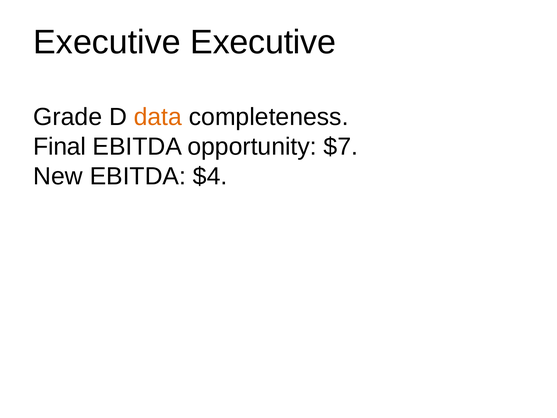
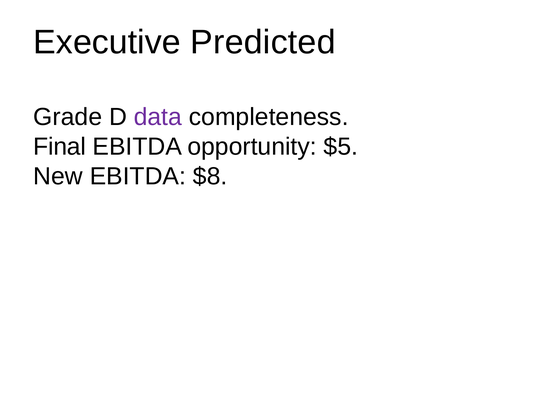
Executive Executive: Executive -> Predicted
data colour: orange -> purple
$7: $7 -> $5
$4: $4 -> $8
